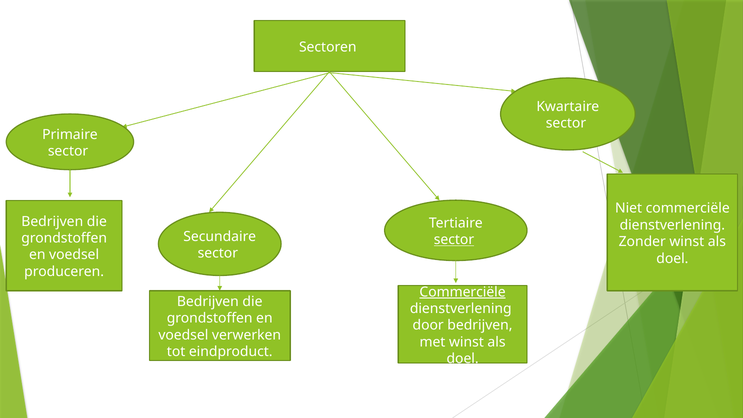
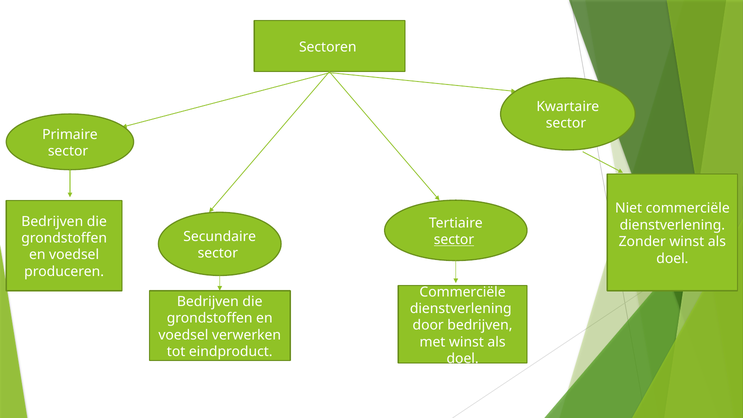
Commerciële at (463, 292) underline: present -> none
